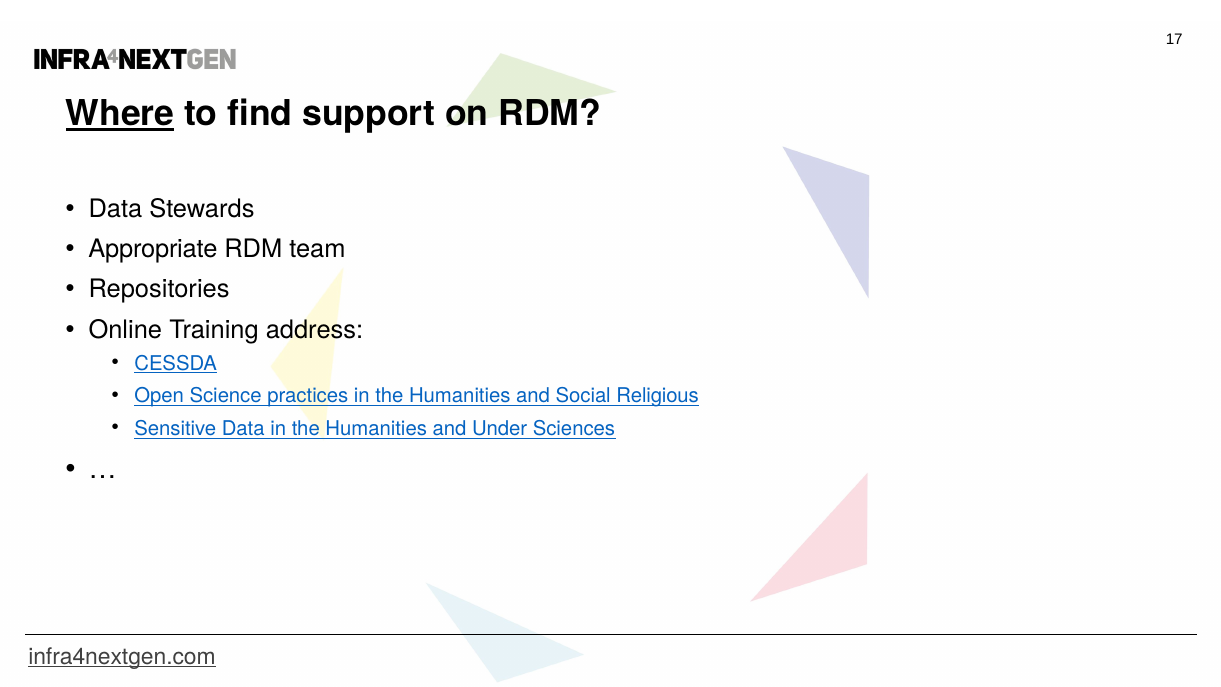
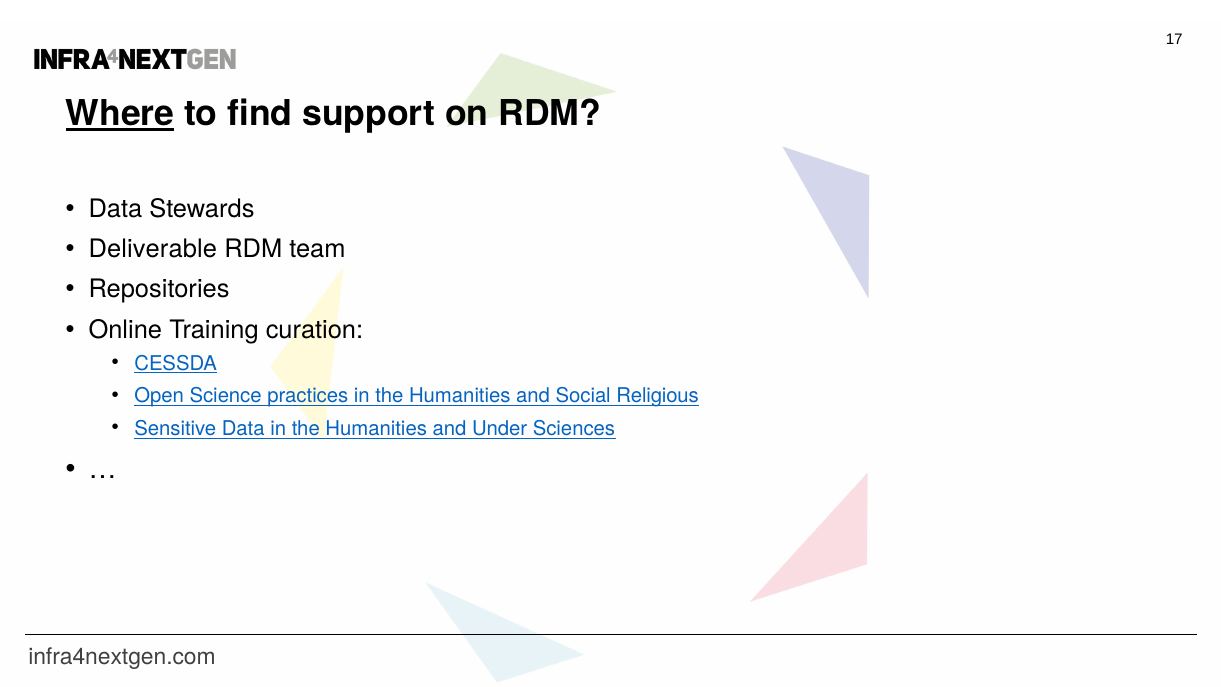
Appropriate: Appropriate -> Deliverable
address: address -> curation
infra4nextgen.com underline: present -> none
